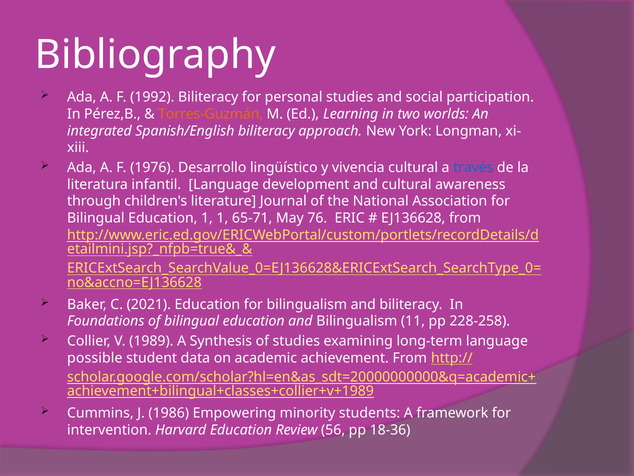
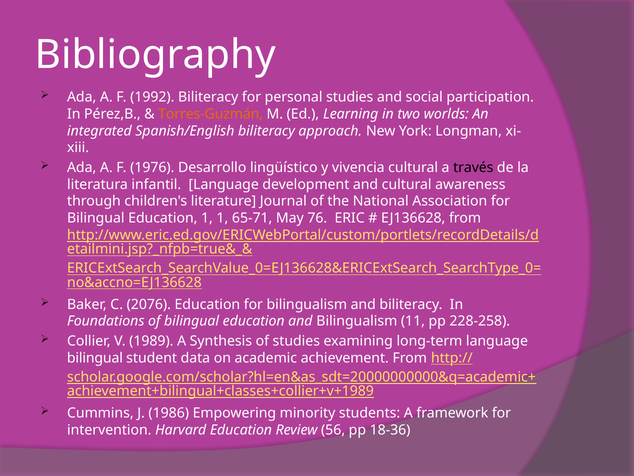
través colour: blue -> black
2021: 2021 -> 2076
possible at (95, 357): possible -> bilingual
